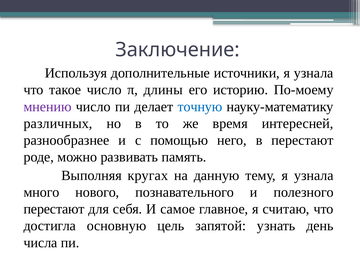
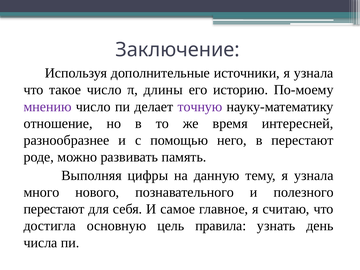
точную colour: blue -> purple
различных: различных -> отношение
кругах: кругах -> цифры
запятой: запятой -> правила
